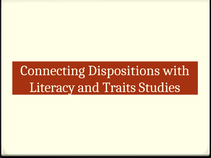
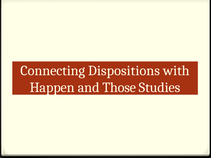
Literacy: Literacy -> Happen
Traits: Traits -> Those
